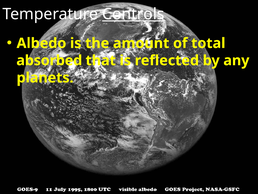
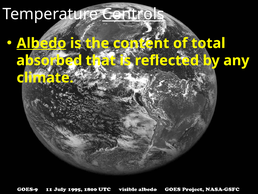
Albedo underline: none -> present
amount: amount -> content
planets: planets -> climate
